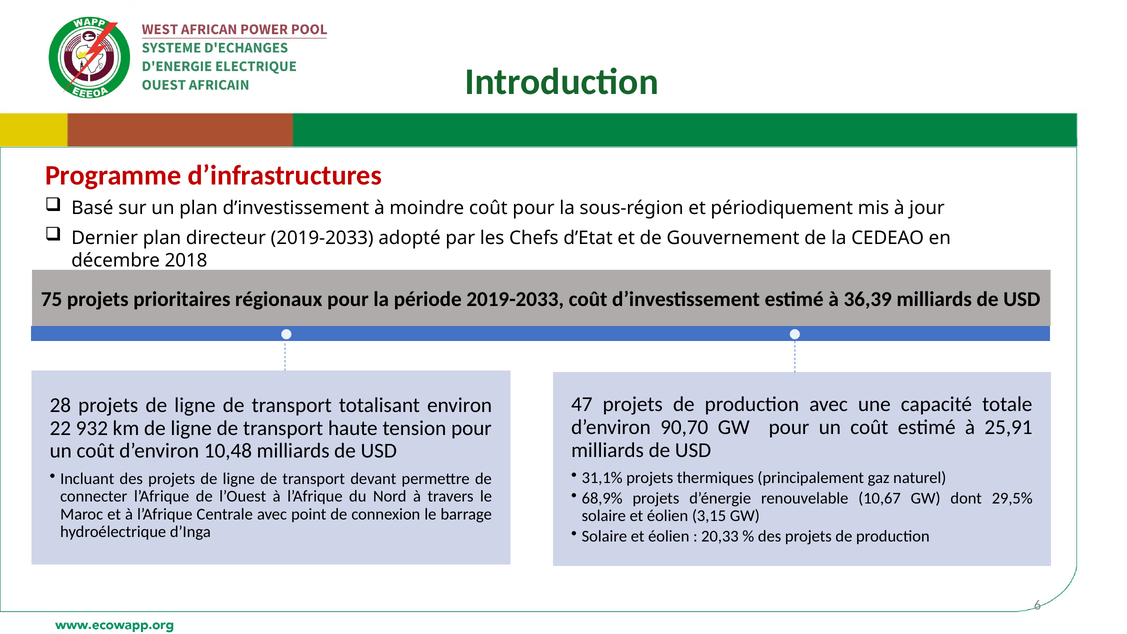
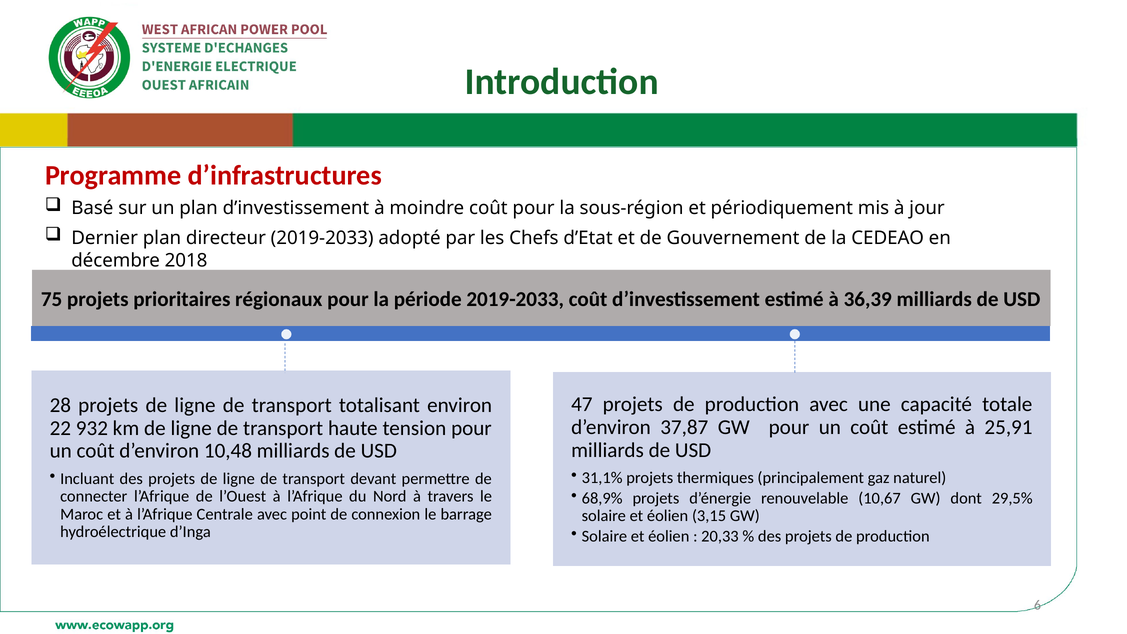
90,70: 90,70 -> 37,87
